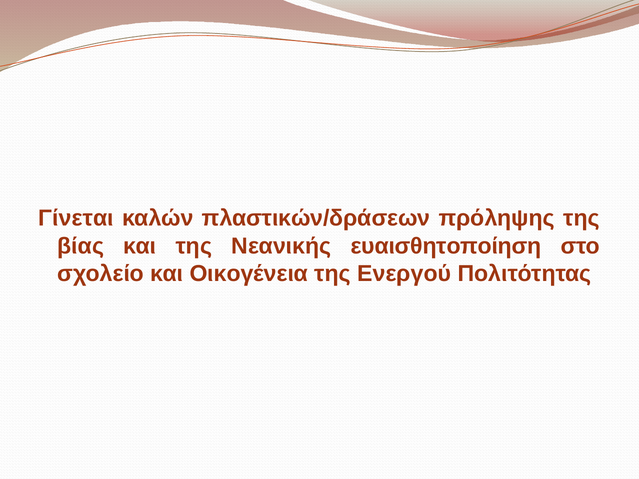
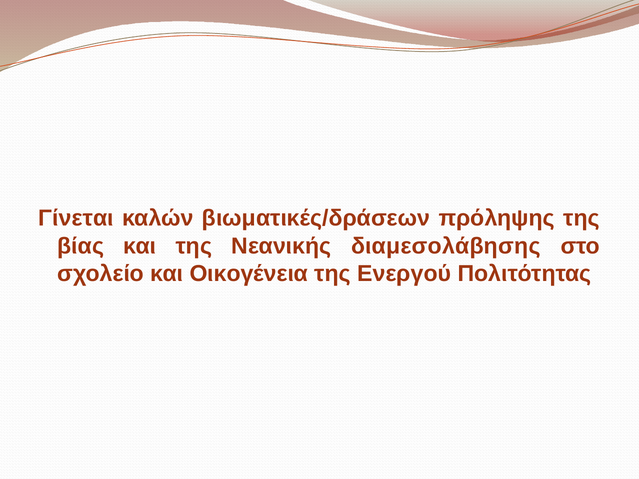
πλαστικών/δράσεων: πλαστικών/δράσεων -> βιωματικές/δράσεων
ευαισθητοποίηση: ευαισθητοποίηση -> διαμεσολάβησης
